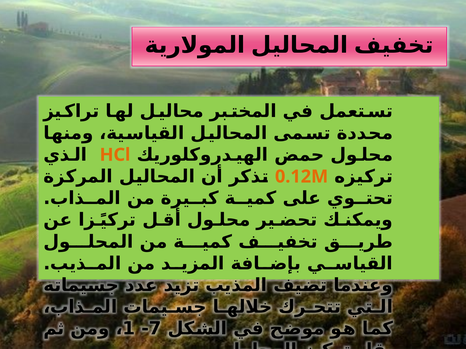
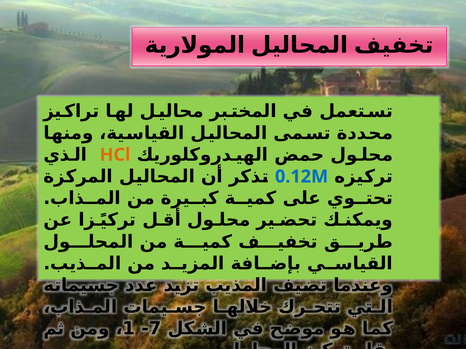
0.12M colour: orange -> blue
